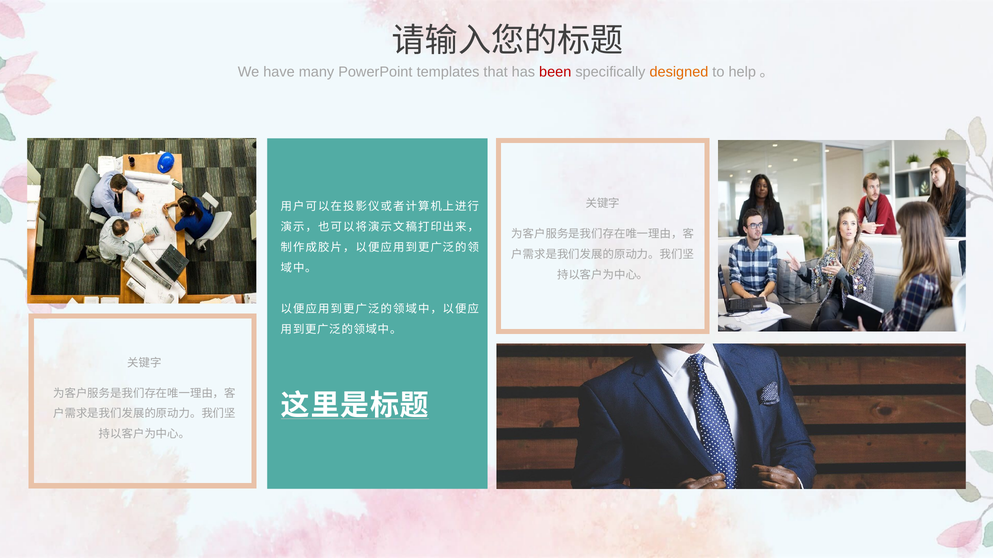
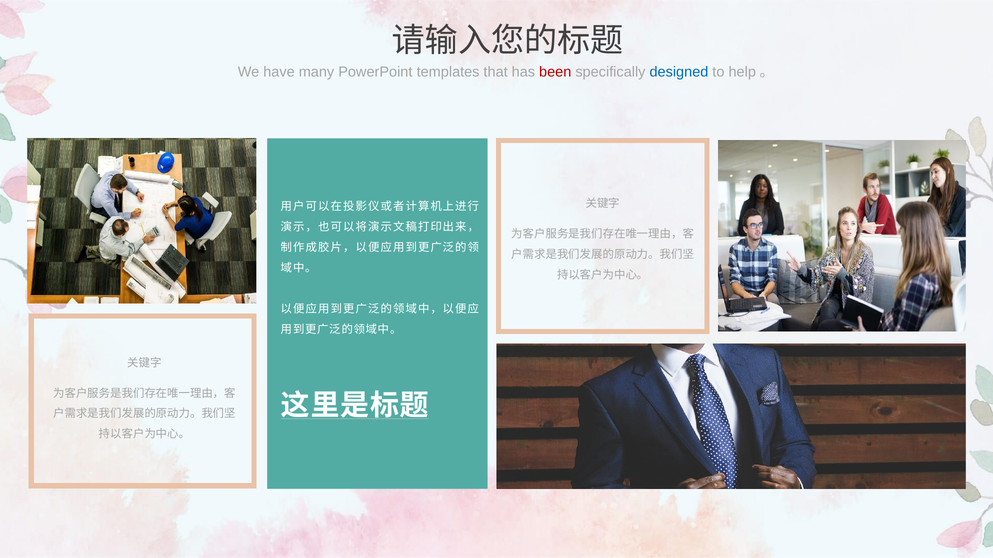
designed colour: orange -> blue
